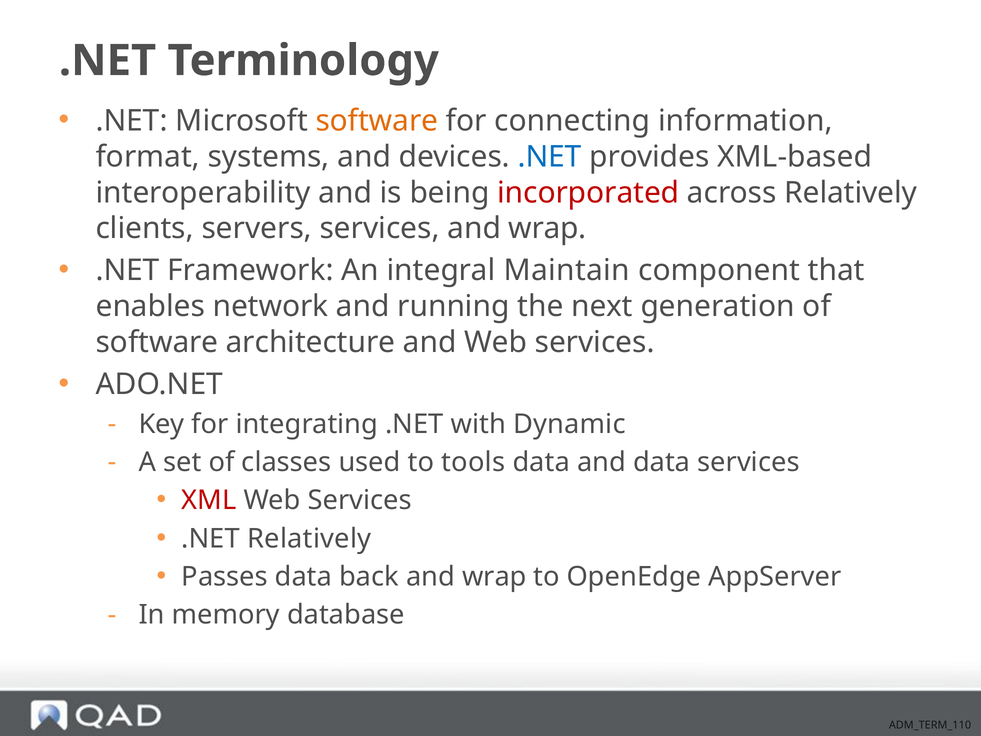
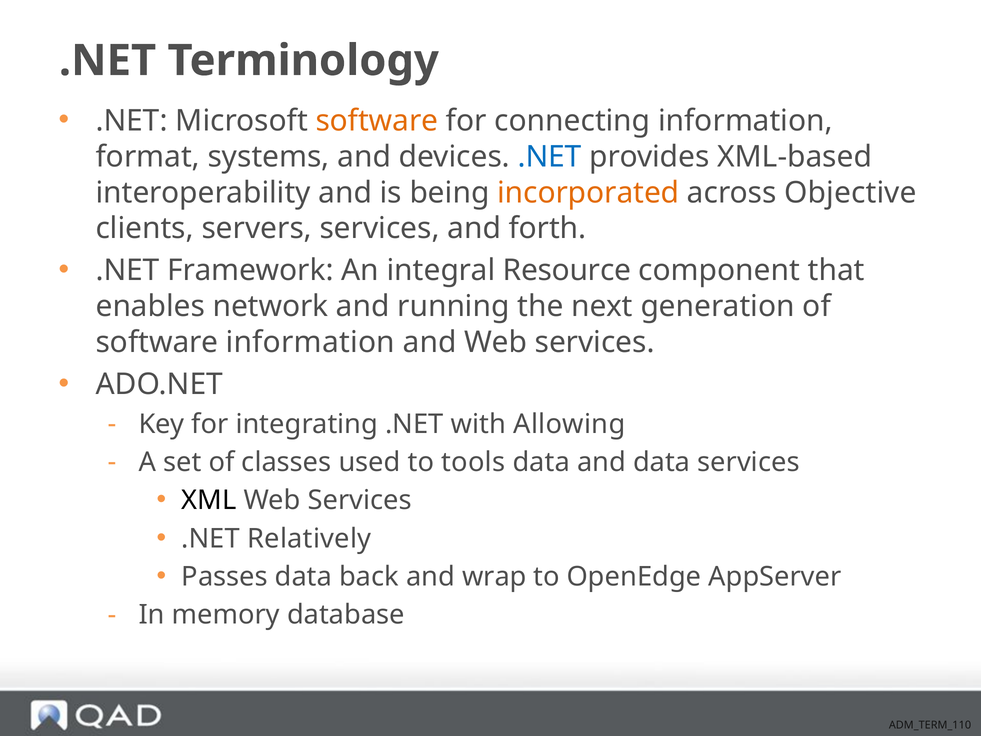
incorporated colour: red -> orange
across Relatively: Relatively -> Objective
services and wrap: wrap -> forth
Maintain: Maintain -> Resource
software architecture: architecture -> information
Dynamic: Dynamic -> Allowing
XML colour: red -> black
